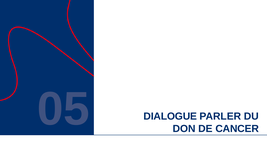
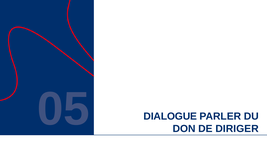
CANCER: CANCER -> DIRIGER
